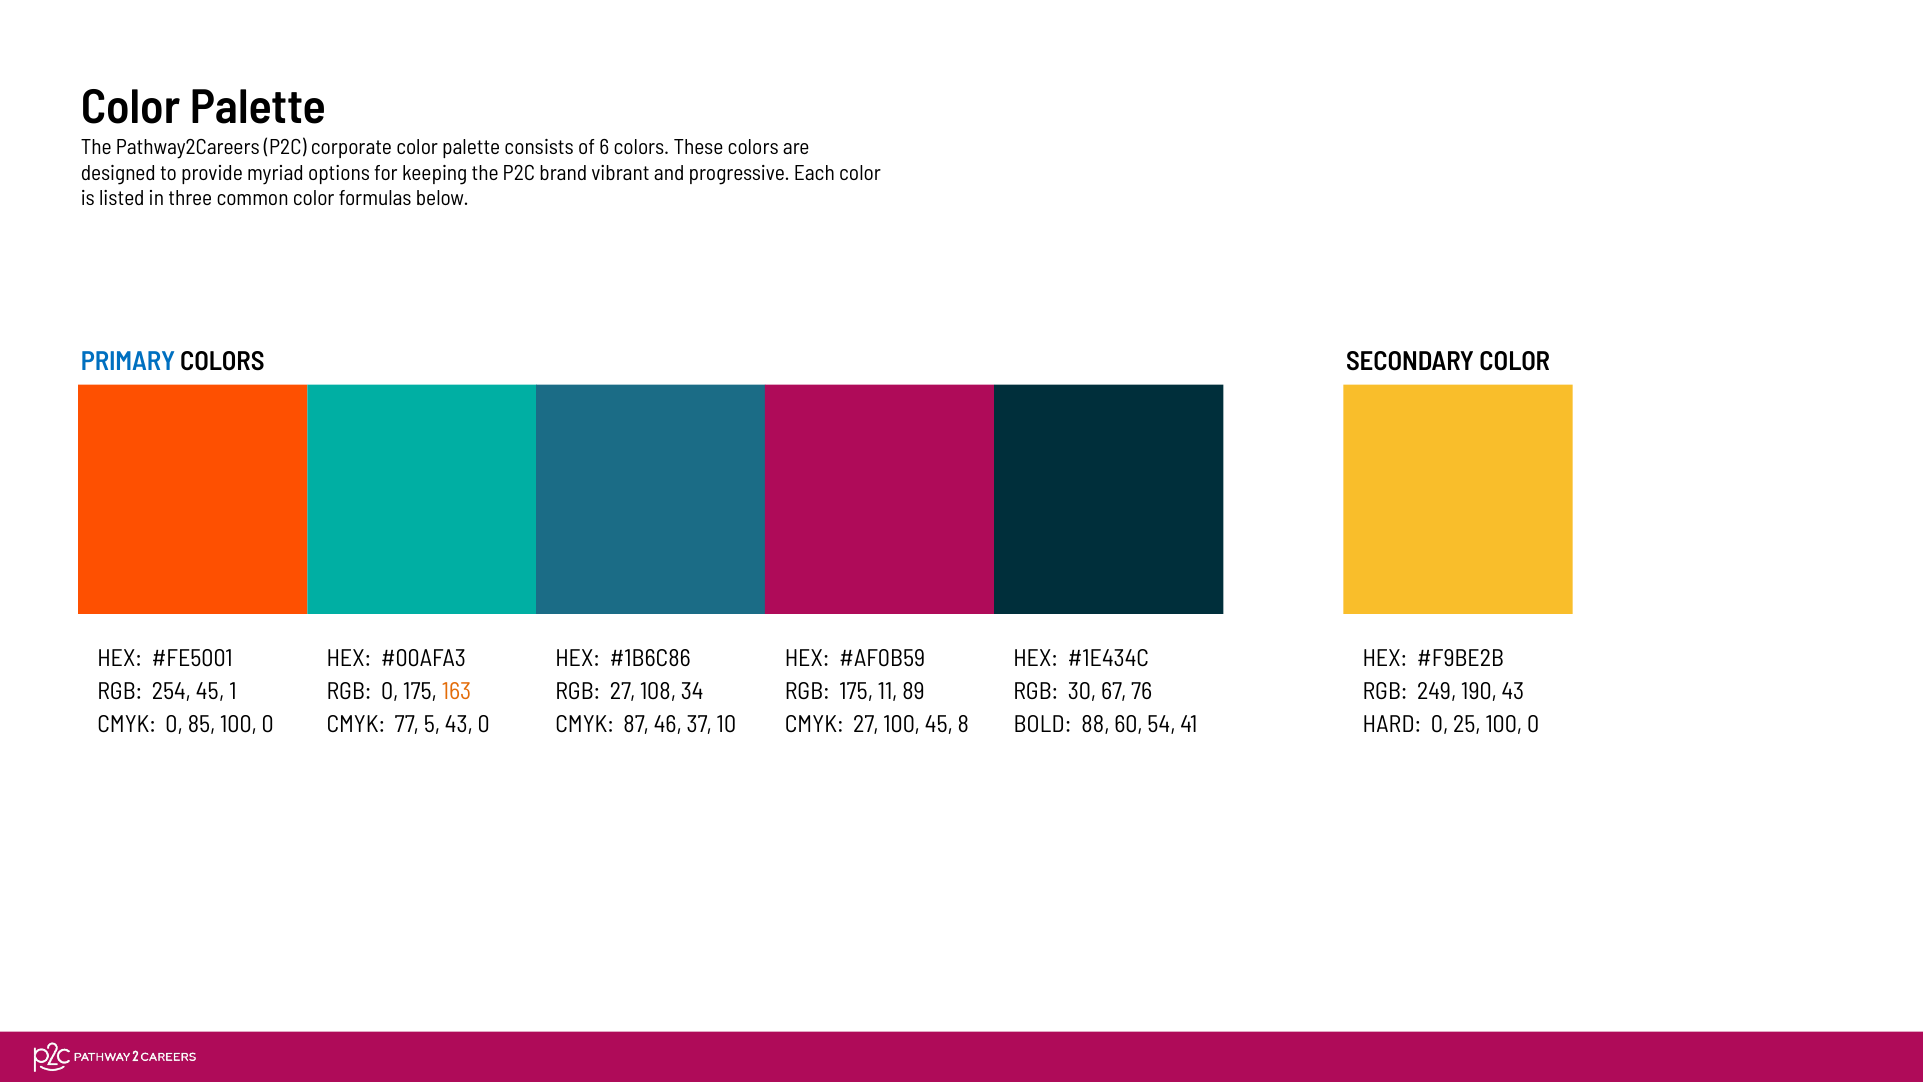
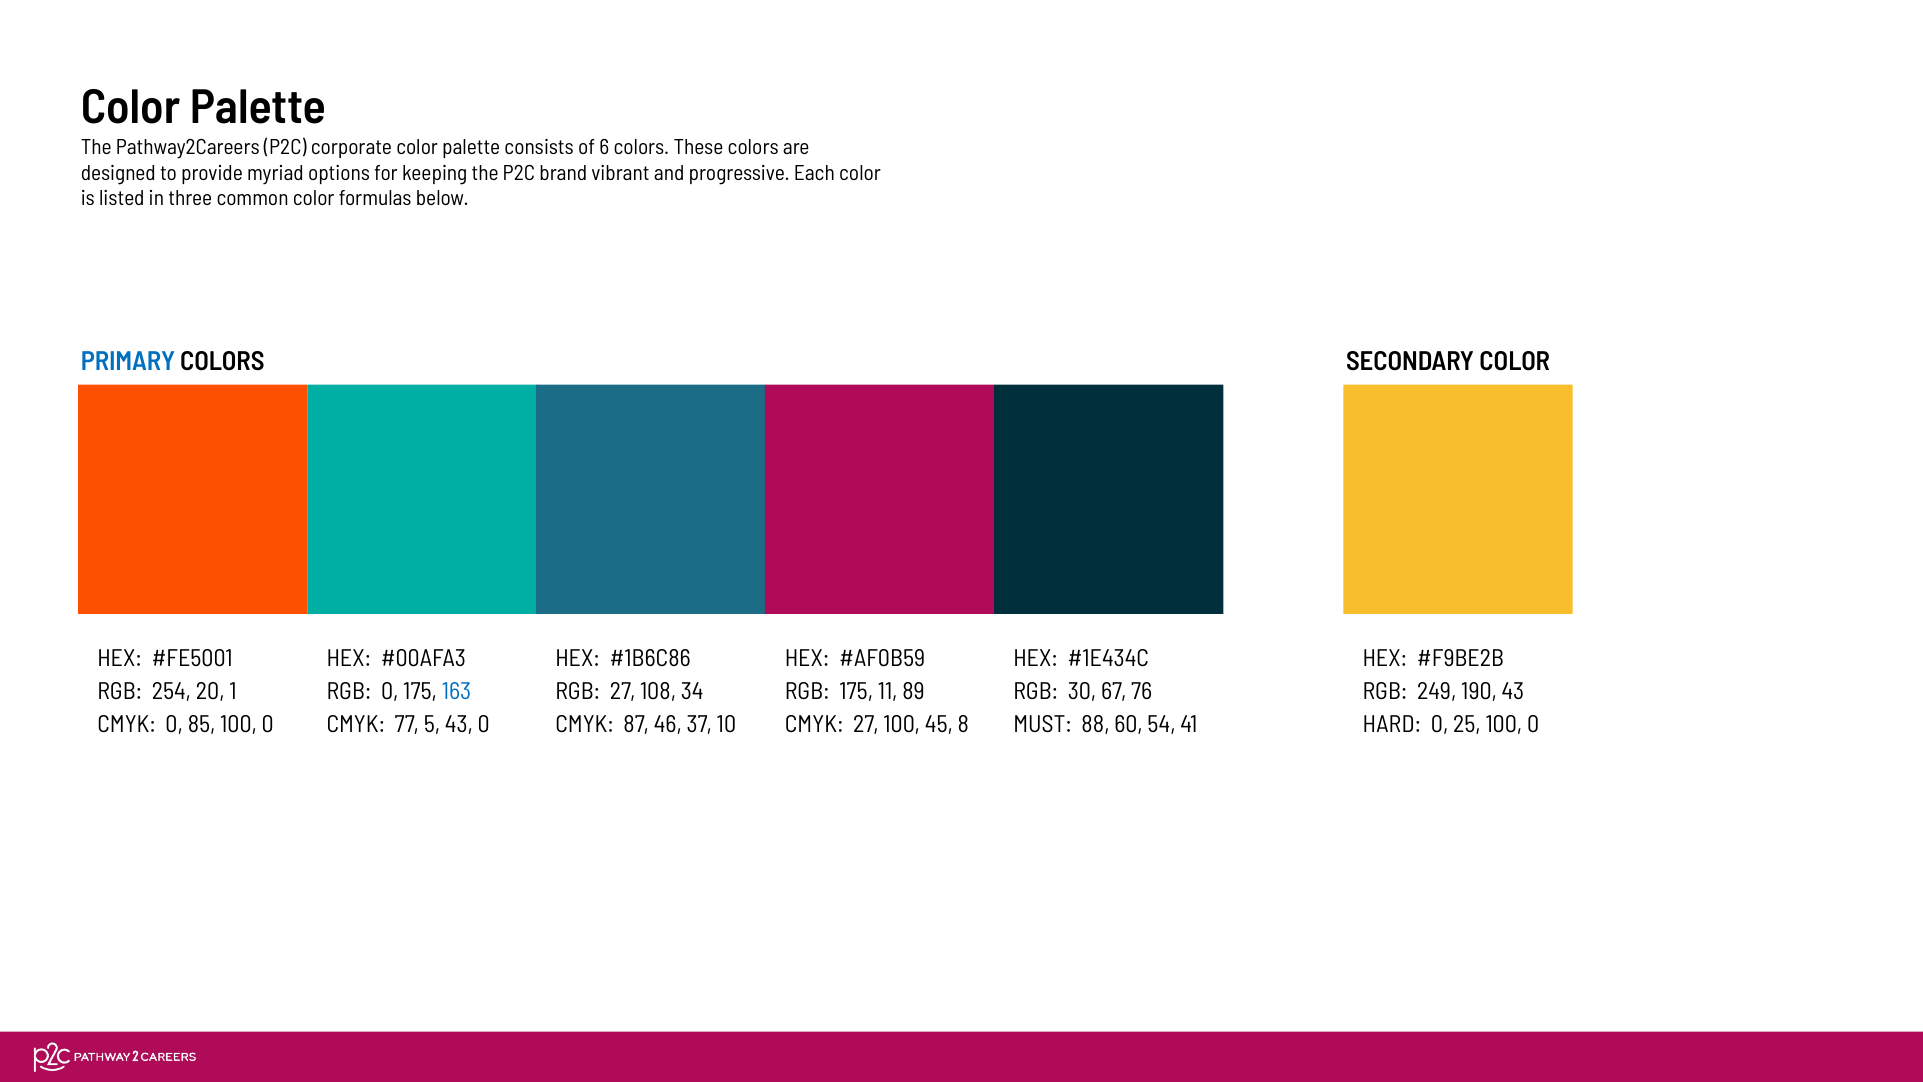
254 45: 45 -> 20
163 colour: orange -> blue
BOLD: BOLD -> MUST
